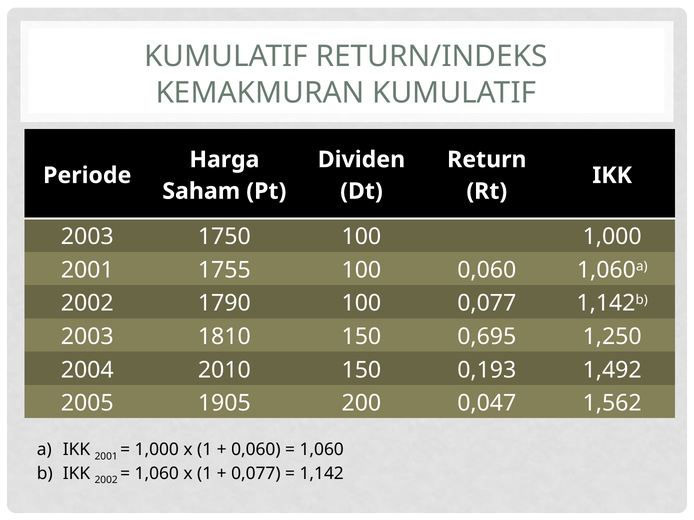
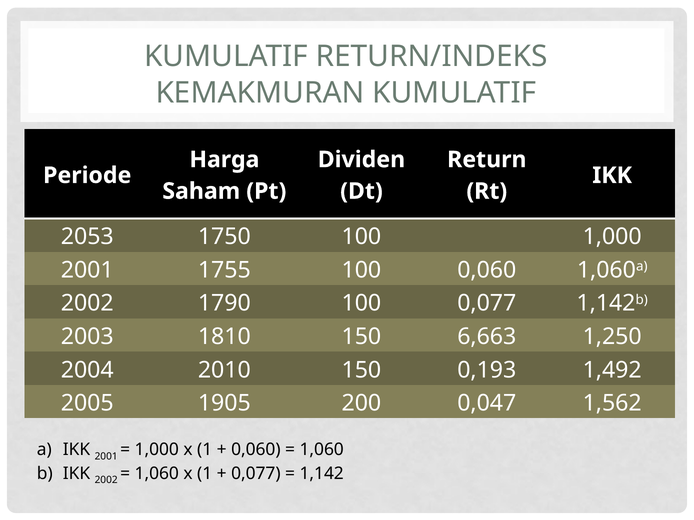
2003 at (87, 237): 2003 -> 2053
0,695: 0,695 -> 6,663
